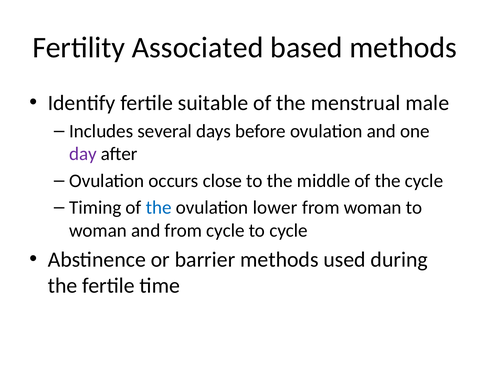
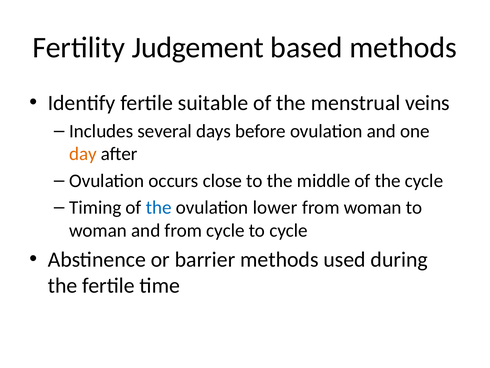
Associated: Associated -> Judgement
male: male -> veins
day colour: purple -> orange
